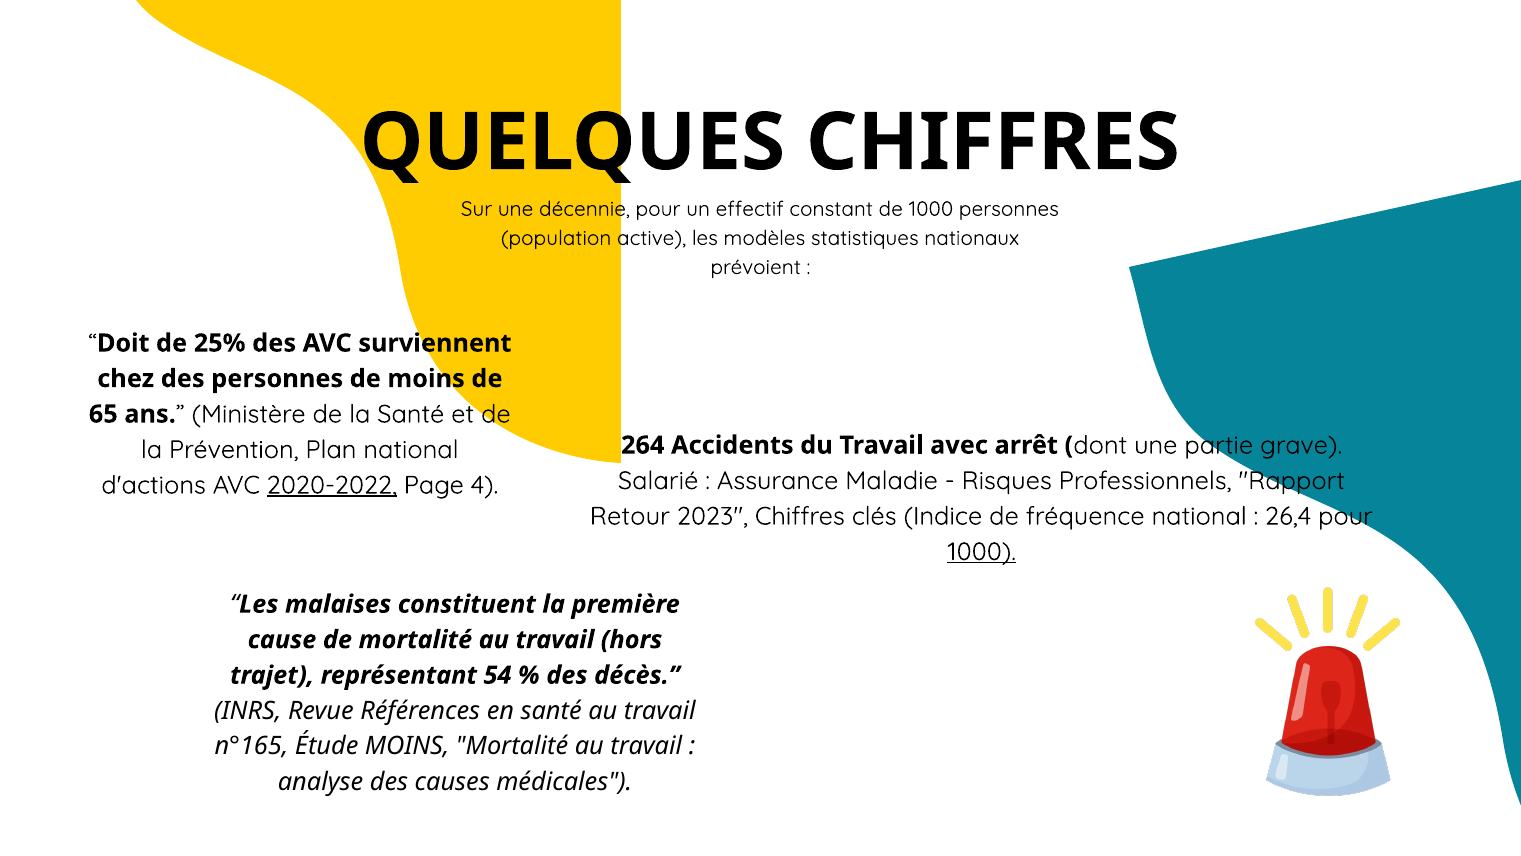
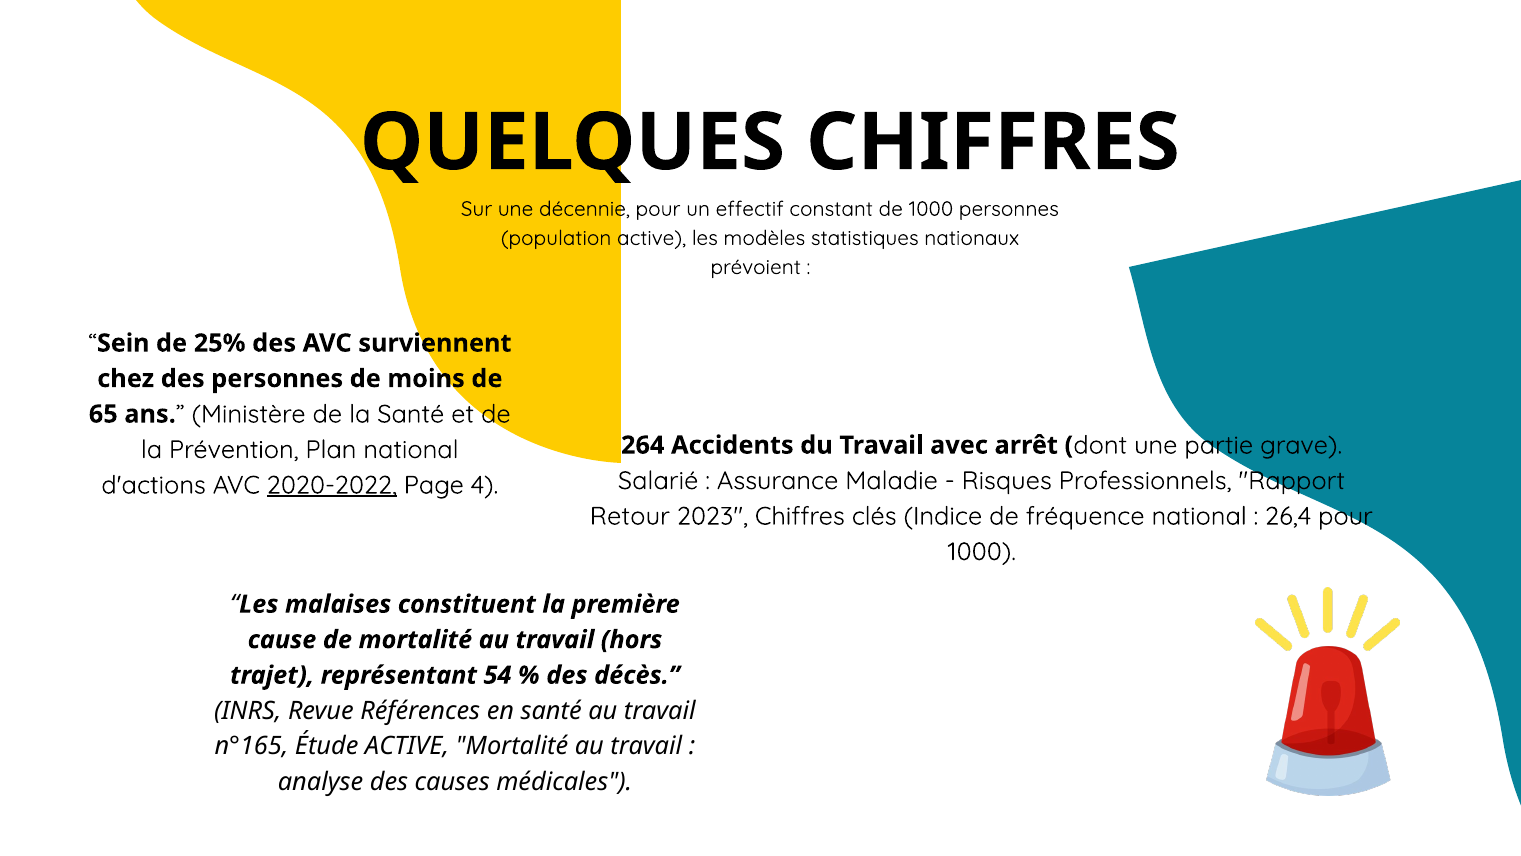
Doit: Doit -> Sein
1000 at (982, 551) underline: present -> none
Étude MOINS: MOINS -> ACTIVE
